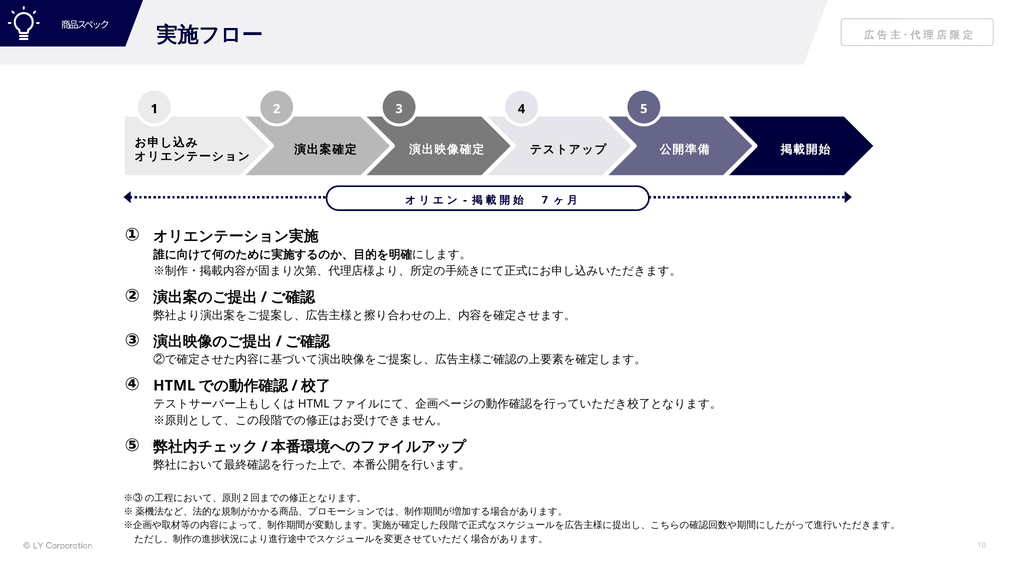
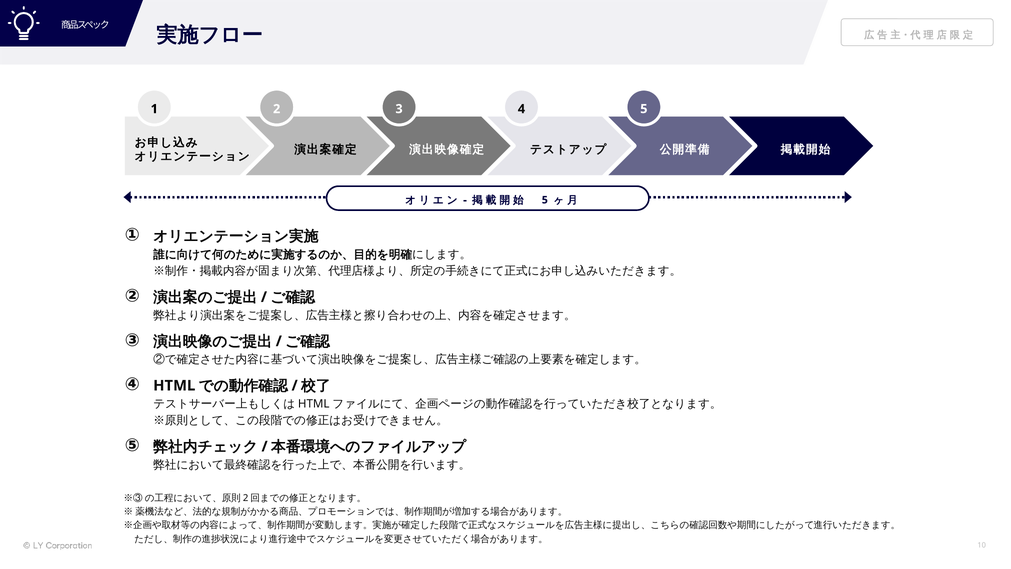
7 at (545, 200): 7 -> 5
